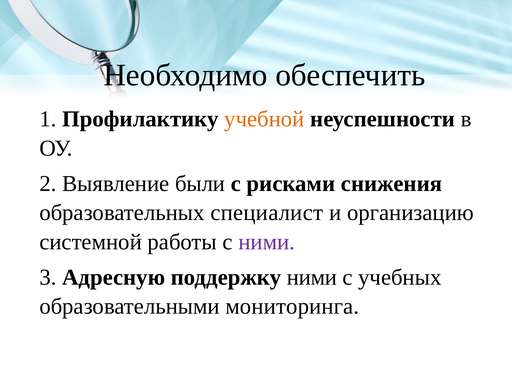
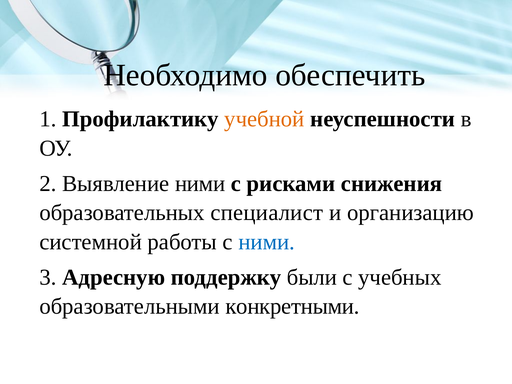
Выявление были: были -> ними
ними at (267, 242) colour: purple -> blue
поддержку ними: ними -> были
мониторинга: мониторинга -> конкретными
